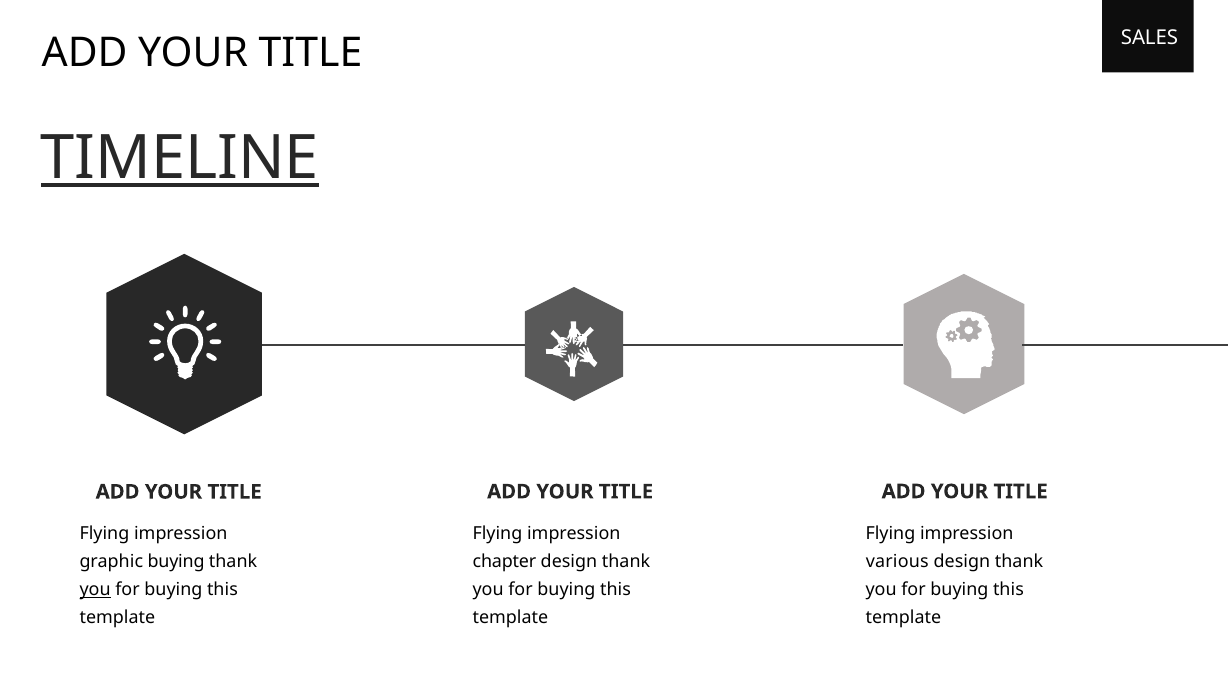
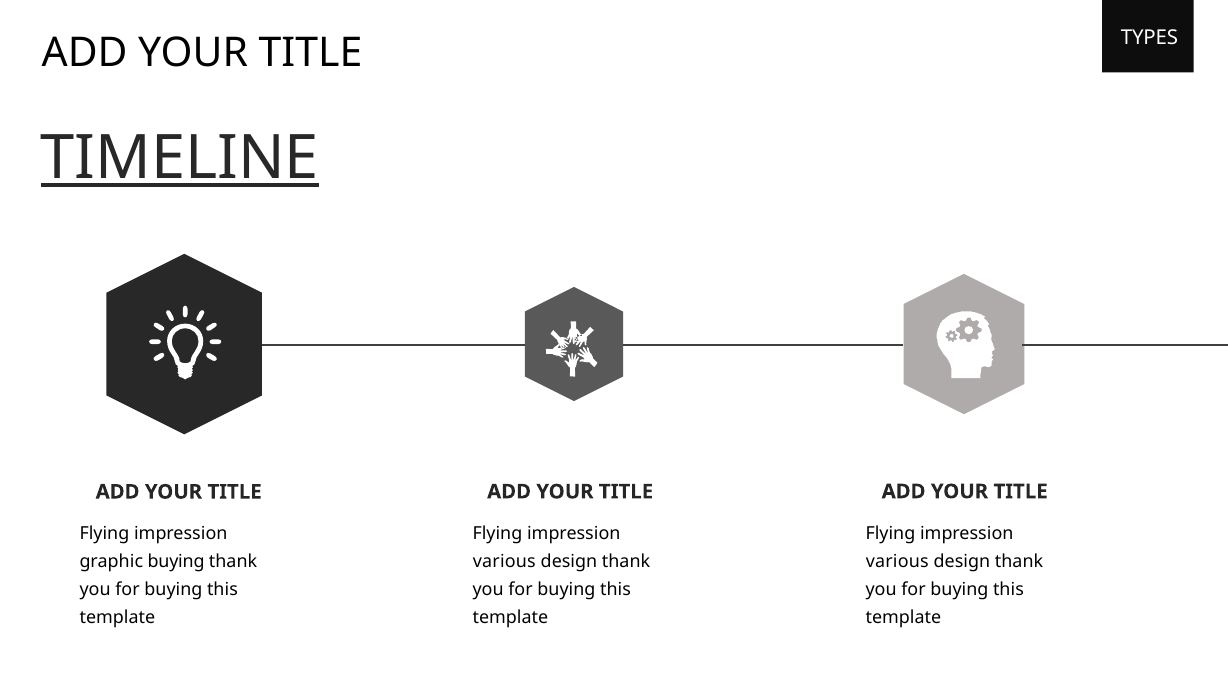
SALES: SALES -> TYPES
chapter at (504, 561): chapter -> various
you at (95, 590) underline: present -> none
